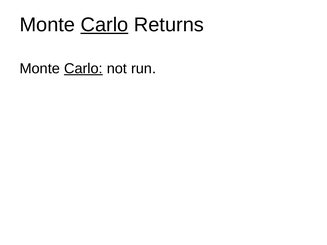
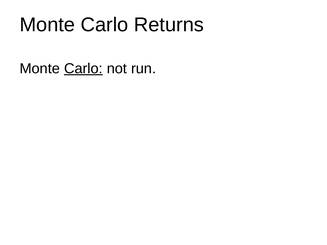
Carlo at (104, 25) underline: present -> none
